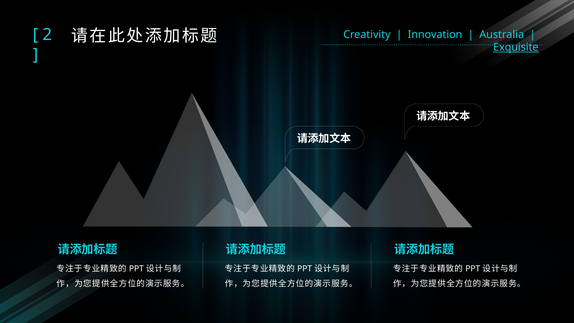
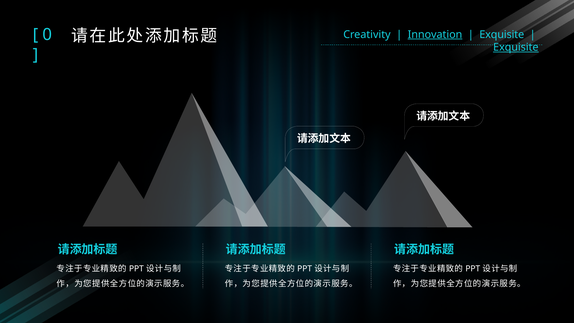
Innovation underline: none -> present
Australia at (502, 34): Australia -> Exquisite
2: 2 -> 0
